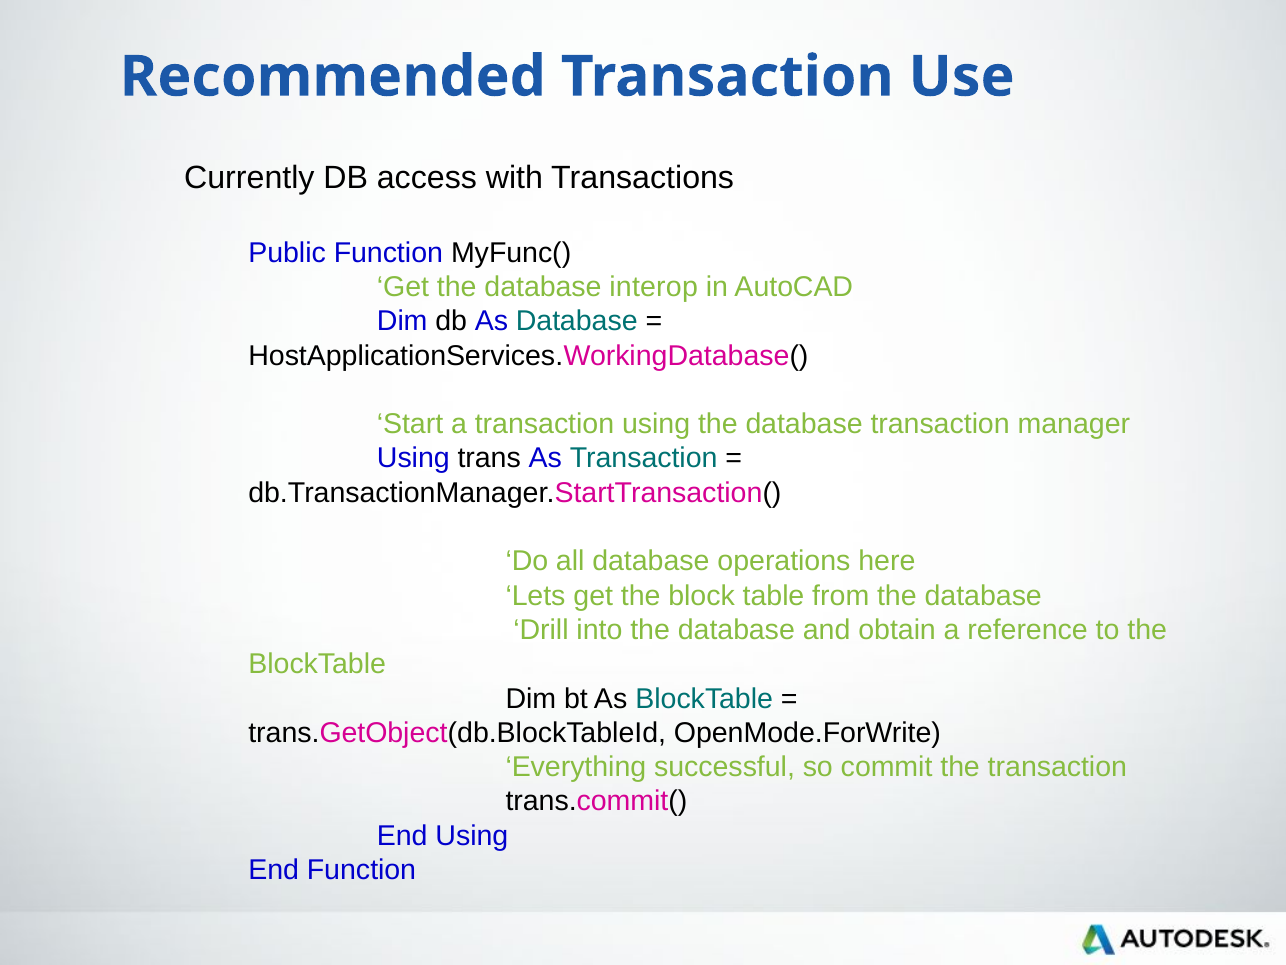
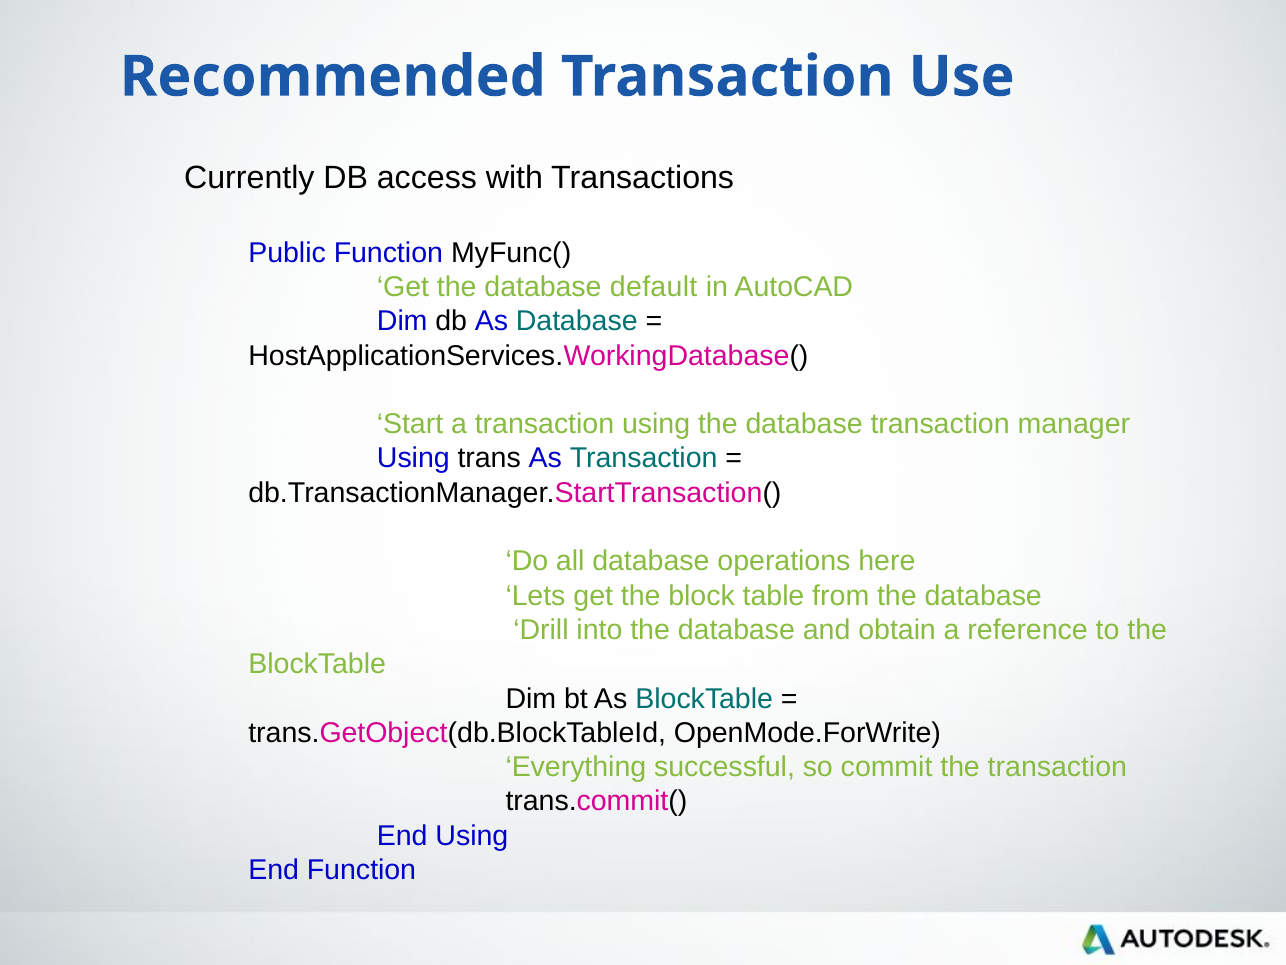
interop: interop -> default
